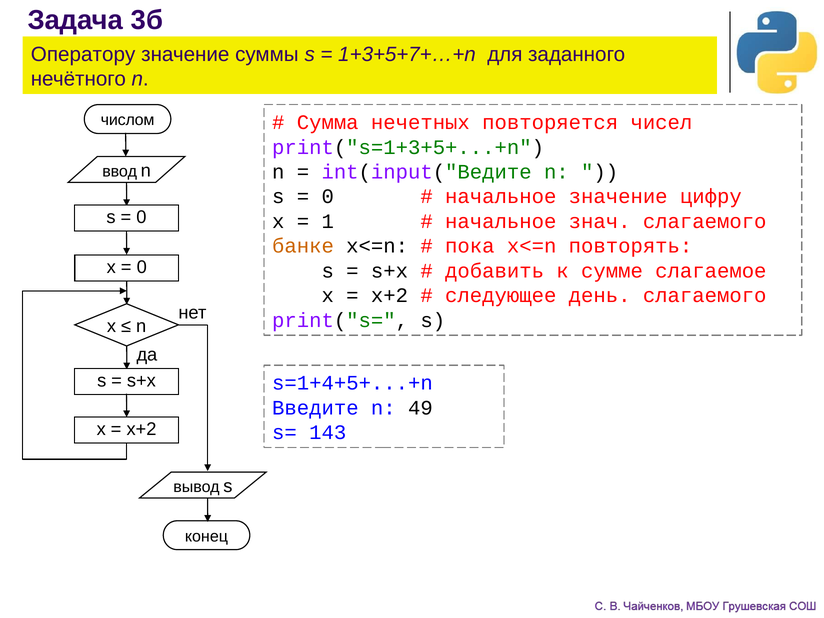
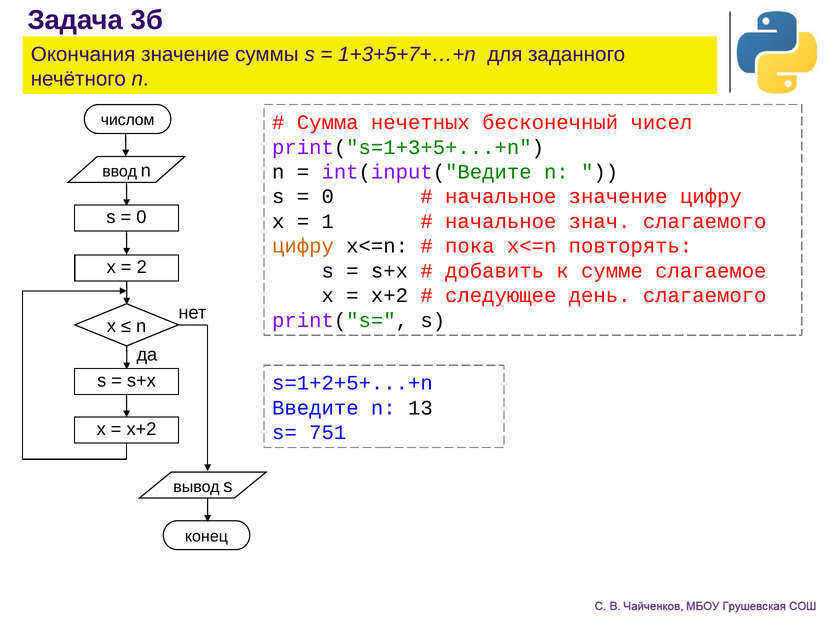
Оператору: Оператору -> Окончания
повторяется: повторяется -> бесконечный
банке at (303, 246): банке -> цифру
0 at (142, 267): 0 -> 2
s=1+4+5+...+n: s=1+4+5+...+n -> s=1+2+5+...+n
49: 49 -> 13
143: 143 -> 751
